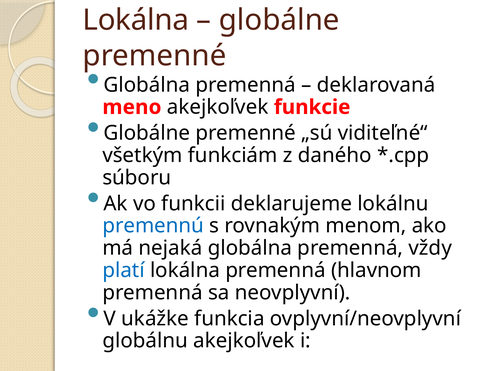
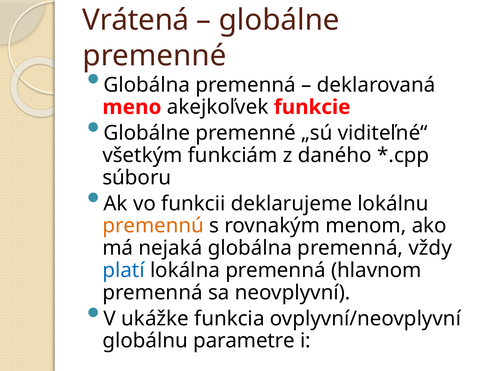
Lokálna at (136, 20): Lokálna -> Vrátená
premennú colour: blue -> orange
globálnu akejkoľvek: akejkoľvek -> parametre
